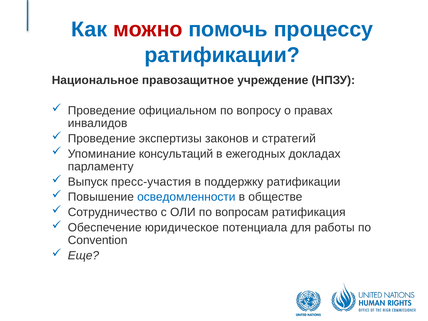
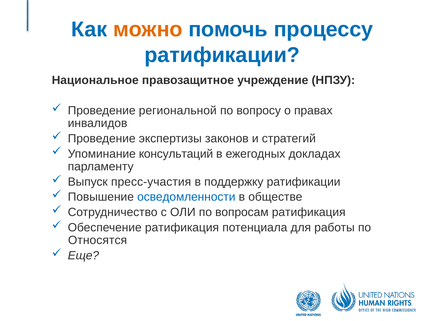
можно colour: red -> orange
официальном: официальном -> региональной
Обеспечение юридическое: юридическое -> ратификация
Convention: Convention -> Относятся
